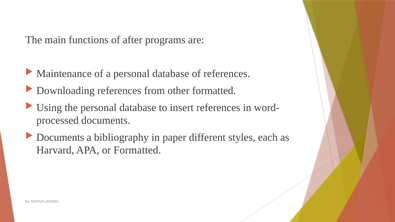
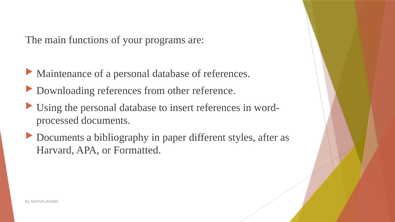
after: after -> your
other formatted: formatted -> reference
each: each -> after
